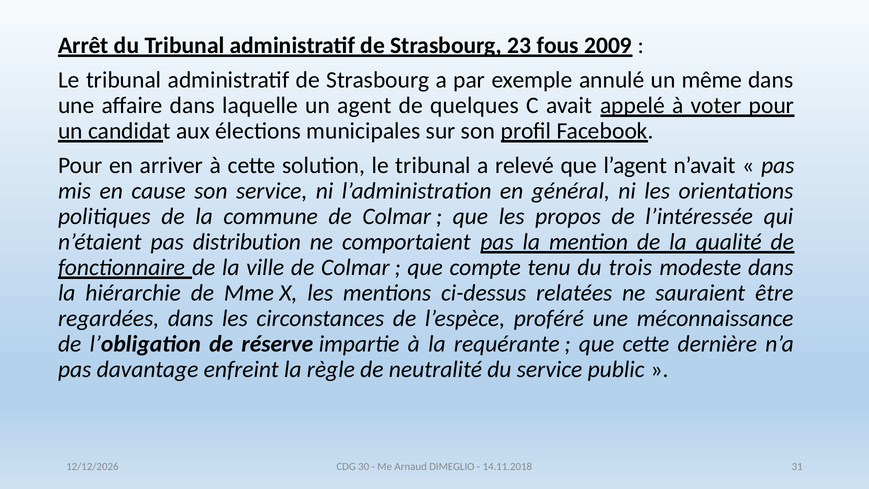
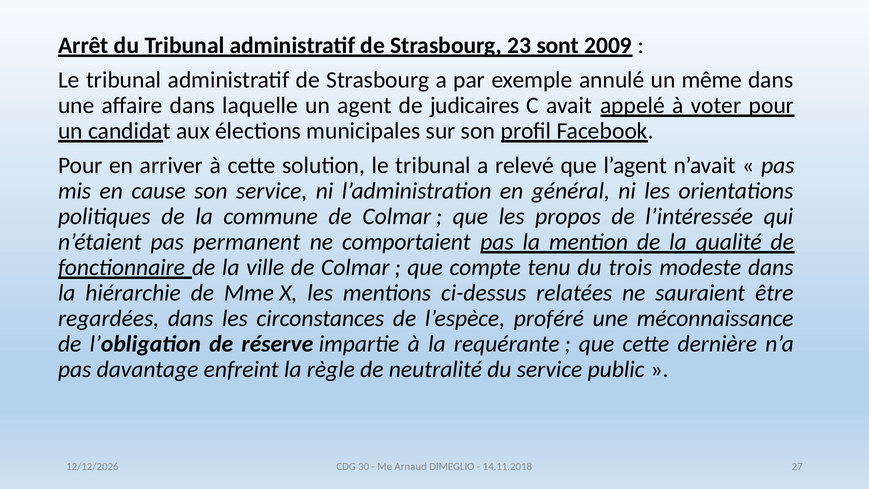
fous: fous -> sont
quelques: quelques -> judicaires
distribution: distribution -> permanent
31: 31 -> 27
